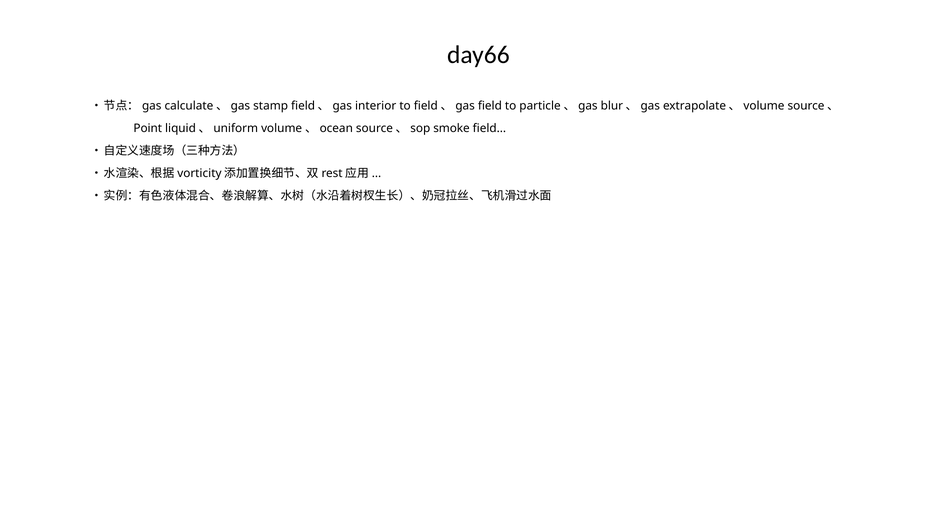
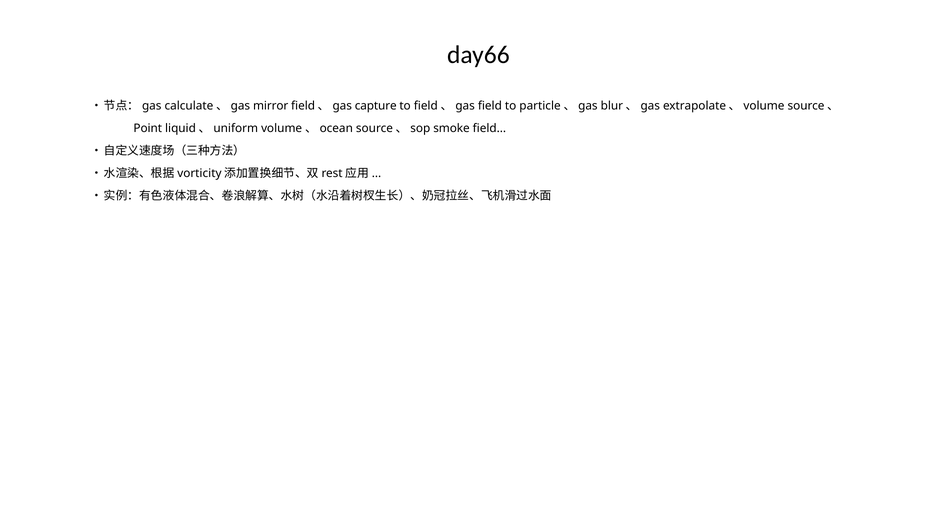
stamp: stamp -> mirror
interior: interior -> capture
